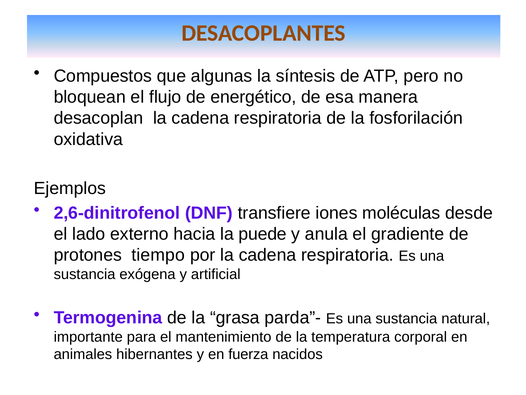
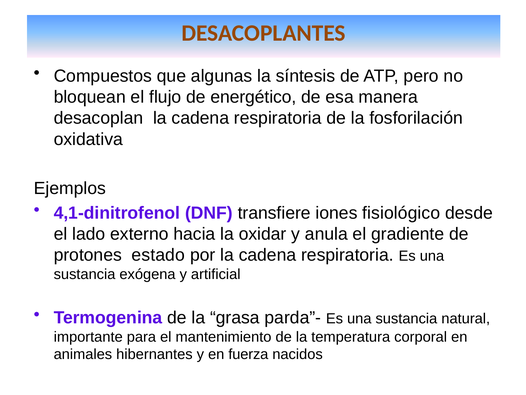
2,6-dinitrofenol: 2,6-dinitrofenol -> 4,1-dinitrofenol
moléculas: moléculas -> fisiológico
puede: puede -> oxidar
tiempo: tiempo -> estado
